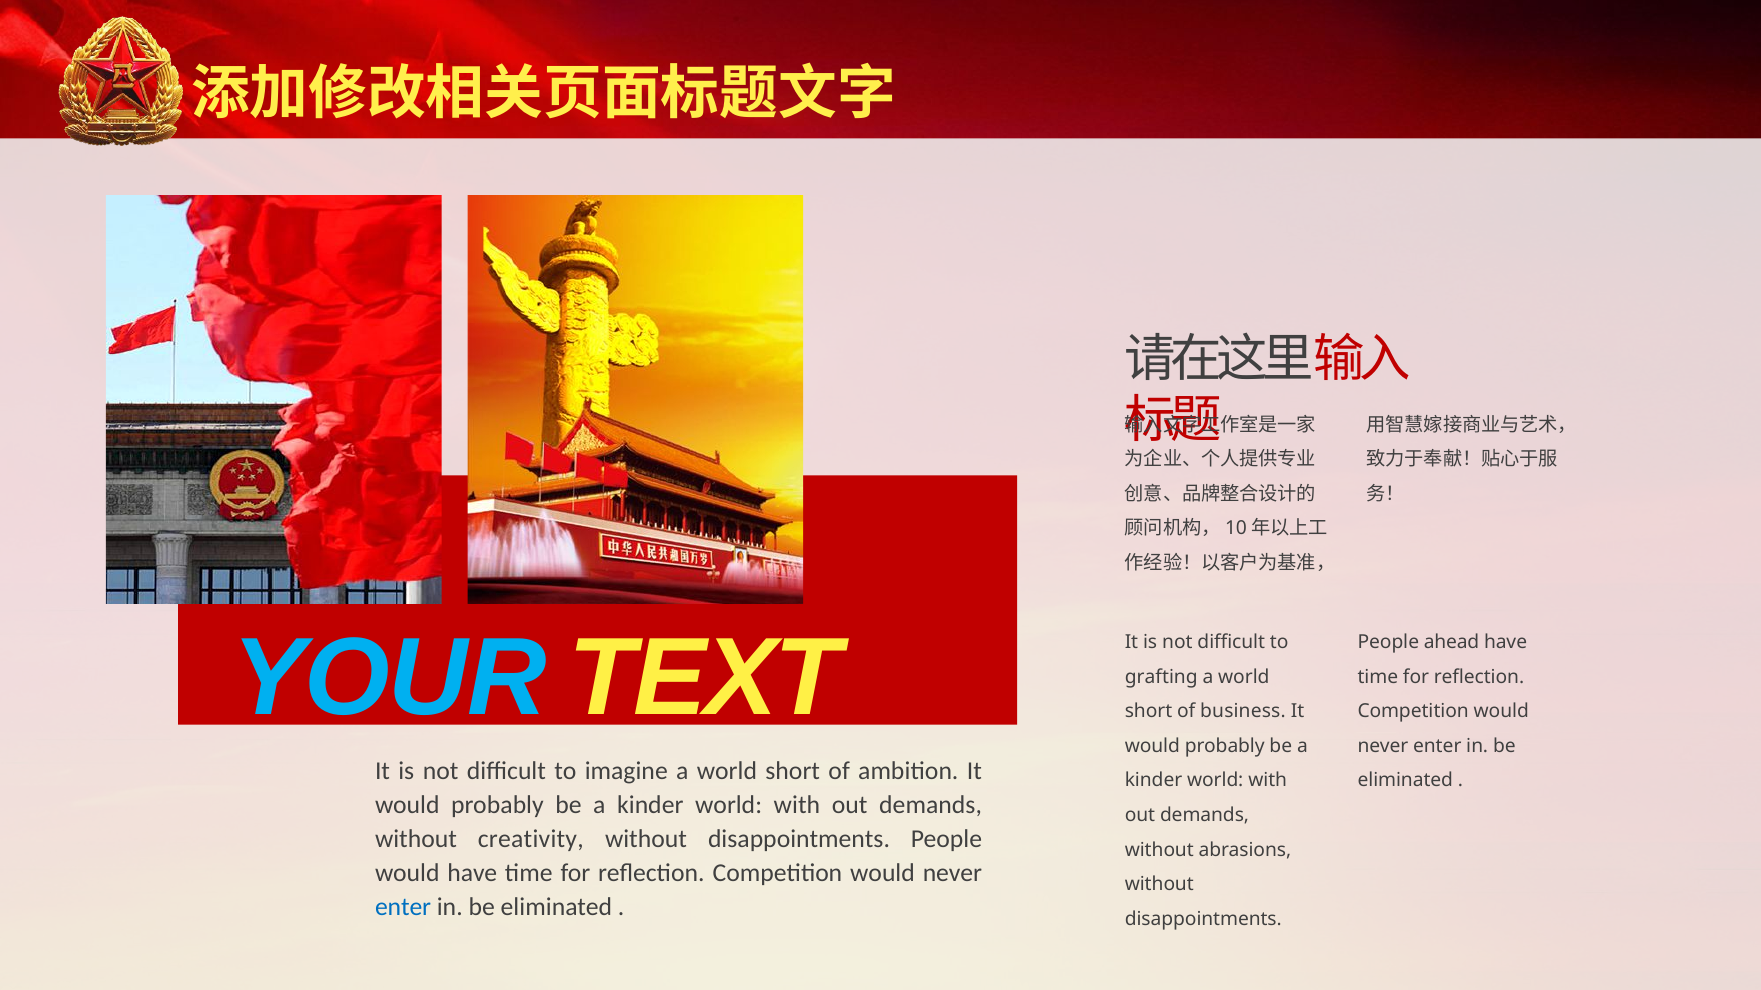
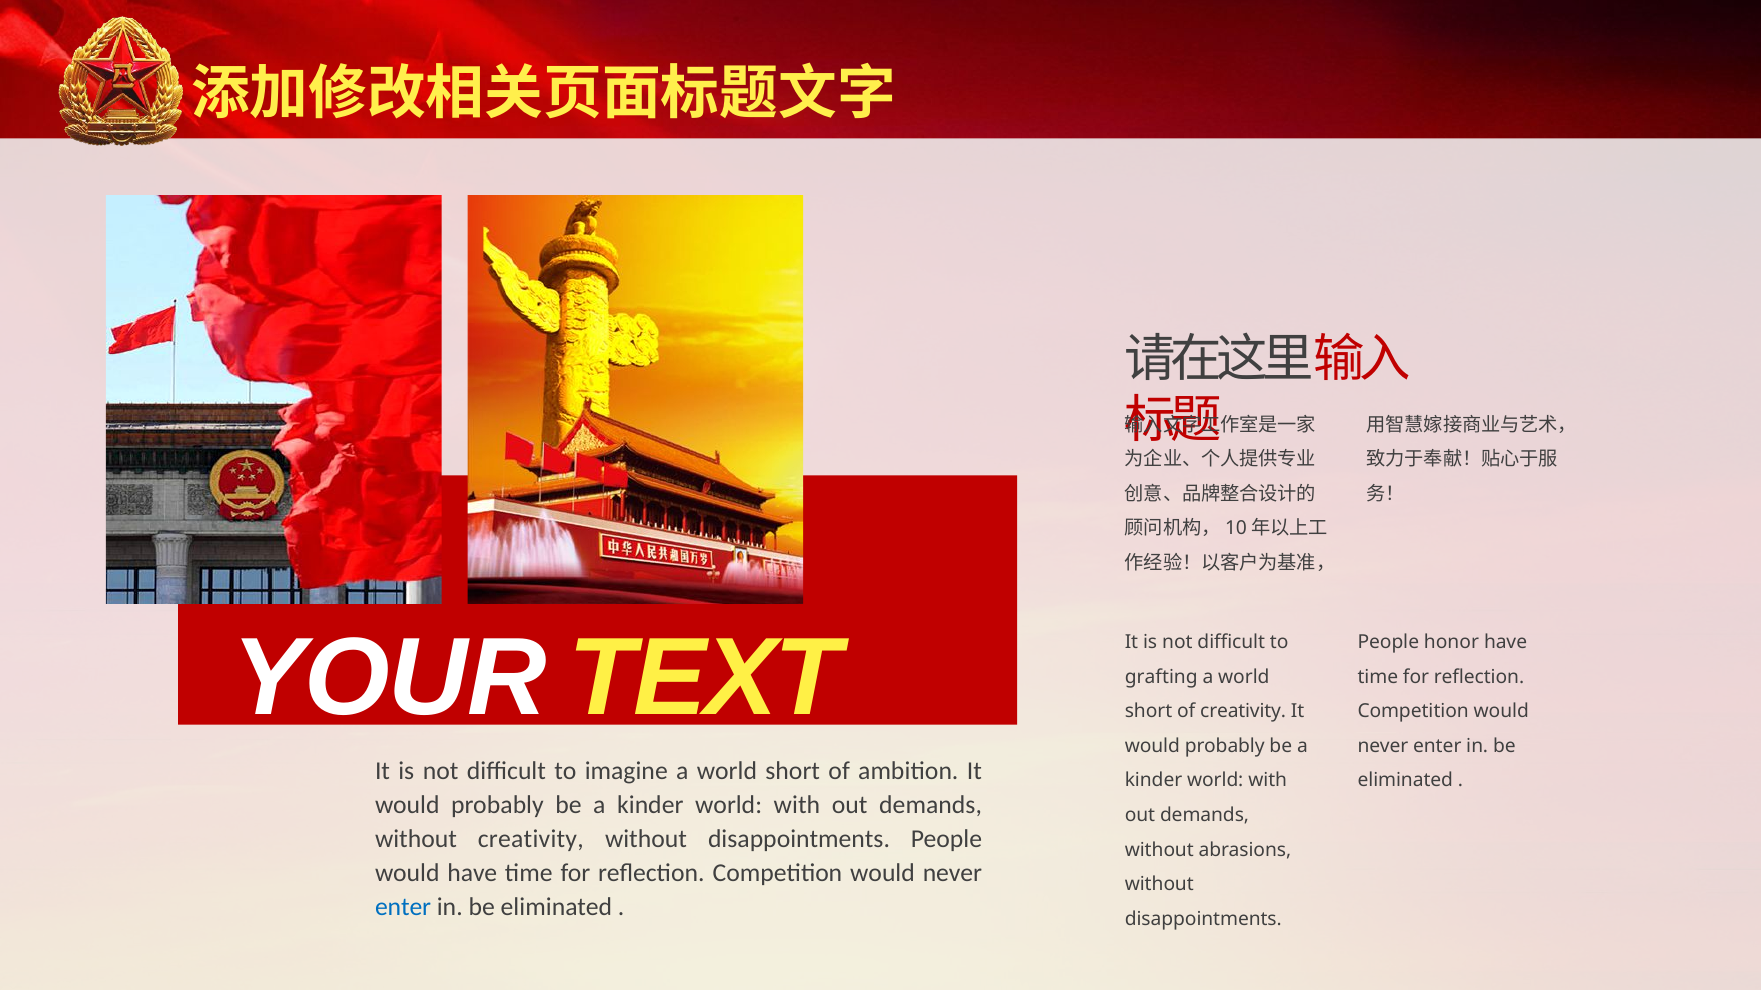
YOUR colour: light blue -> white
ahead: ahead -> honor
of business: business -> creativity
